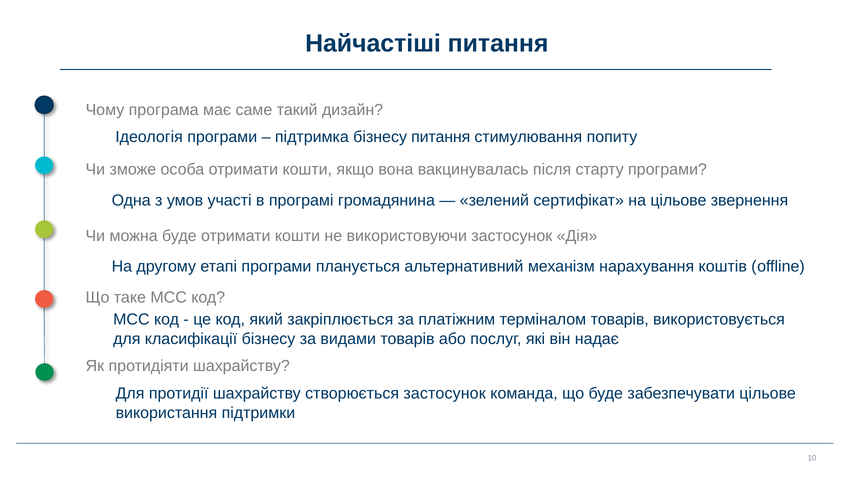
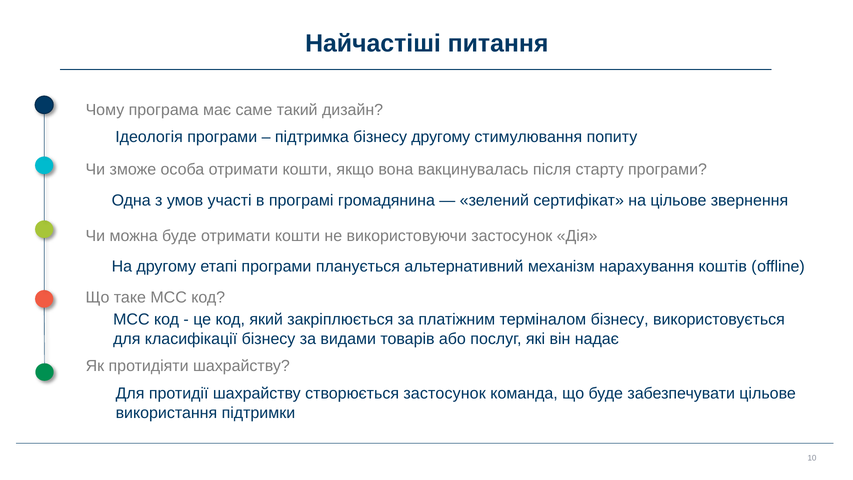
бізнесу питання: питання -> другому
терміналом товарів: товарів -> бізнесу
